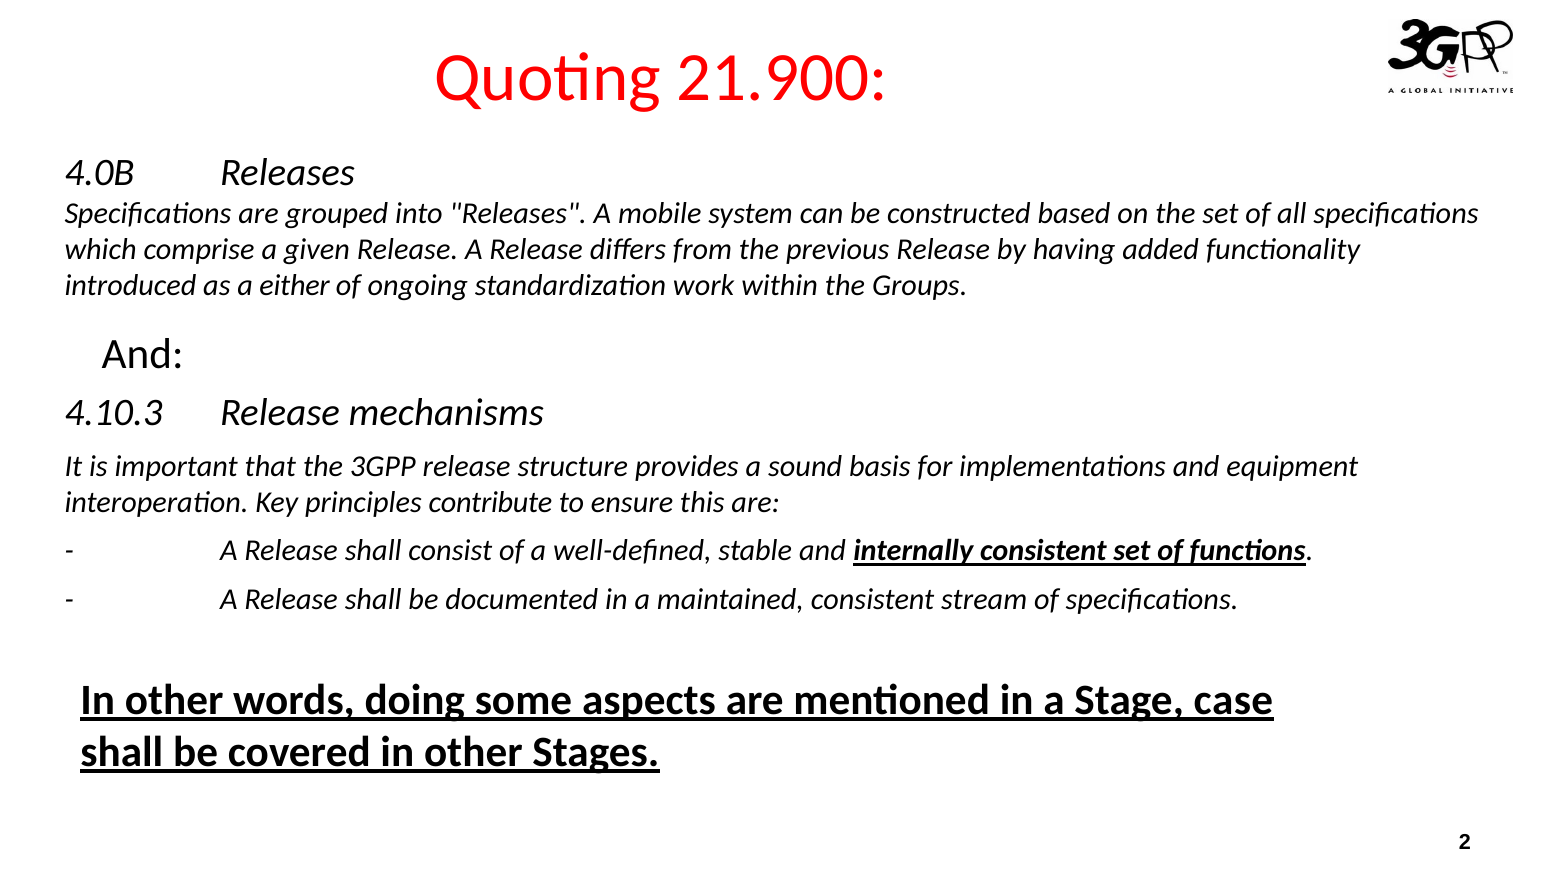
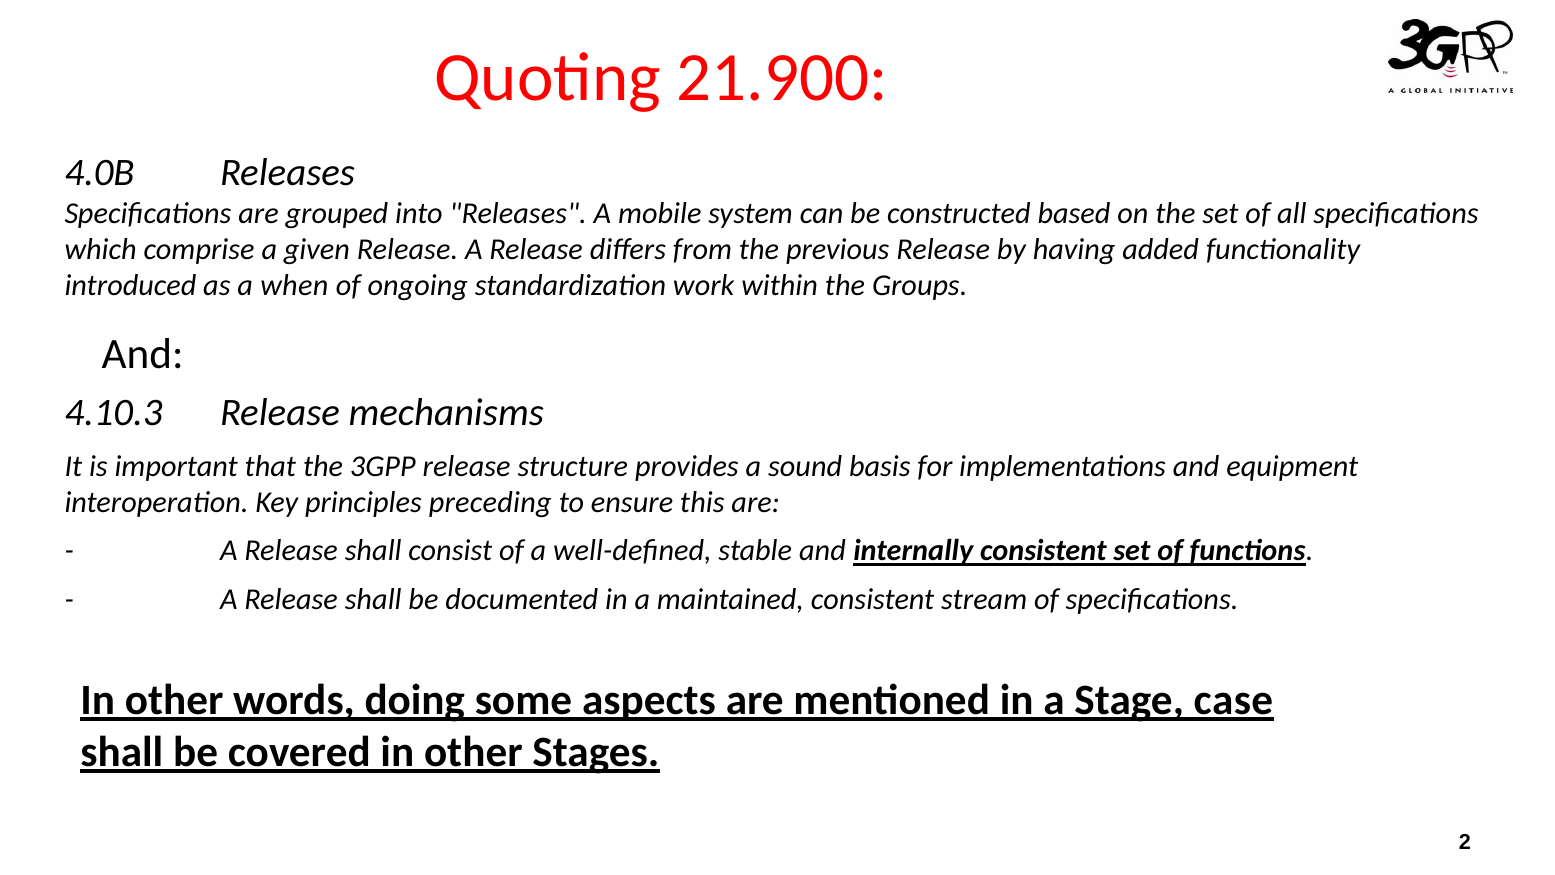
either: either -> when
contribute: contribute -> preceding
